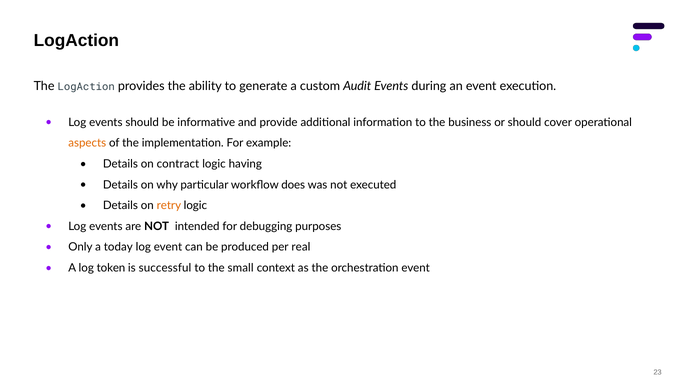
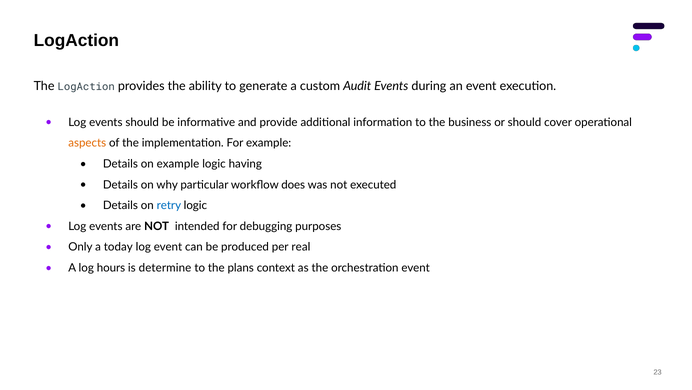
on contract: contract -> example
retry colour: orange -> blue
token: token -> hours
successful: successful -> determine
small: small -> plans
